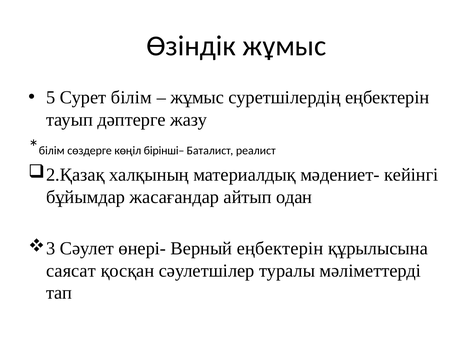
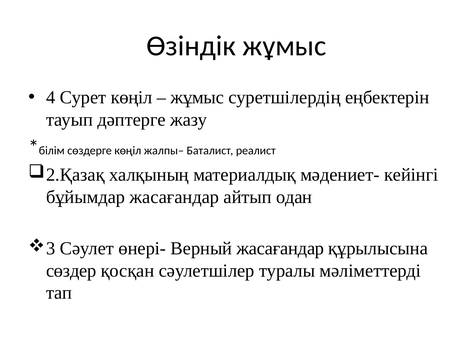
5: 5 -> 4
Сурет білім: білім -> көңіл
бірінші–: бірінші– -> жалпы–
Верный еңбектерін: еңбектерін -> жасағандар
саясат: саясат -> сөздер
